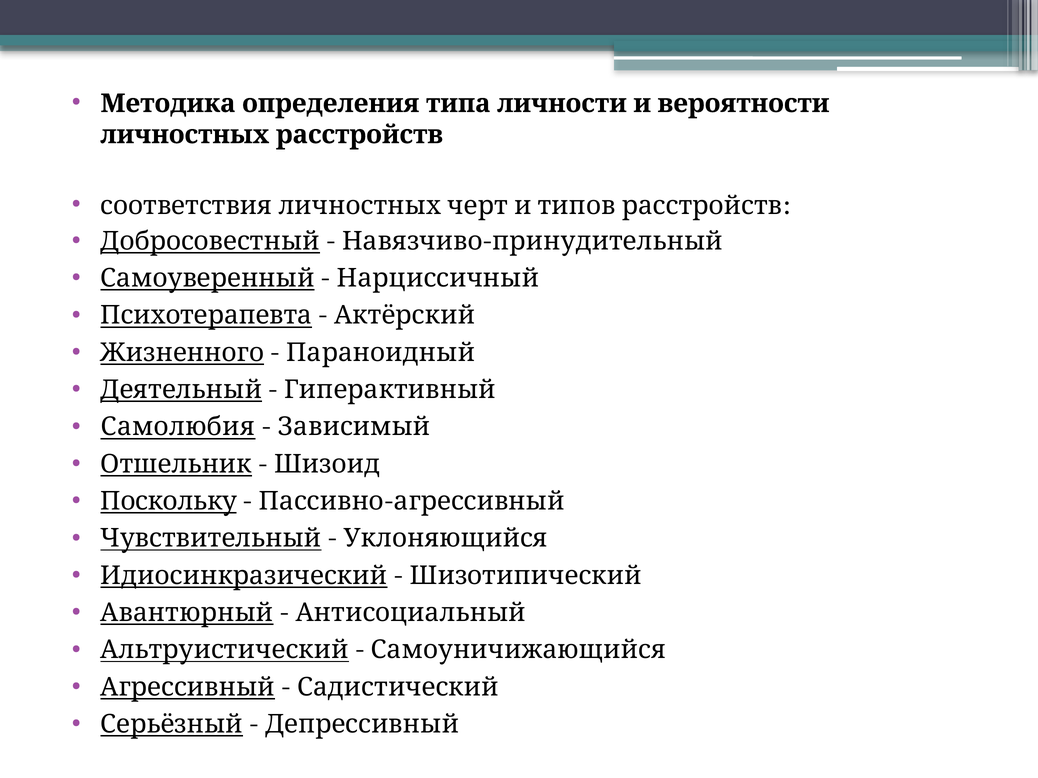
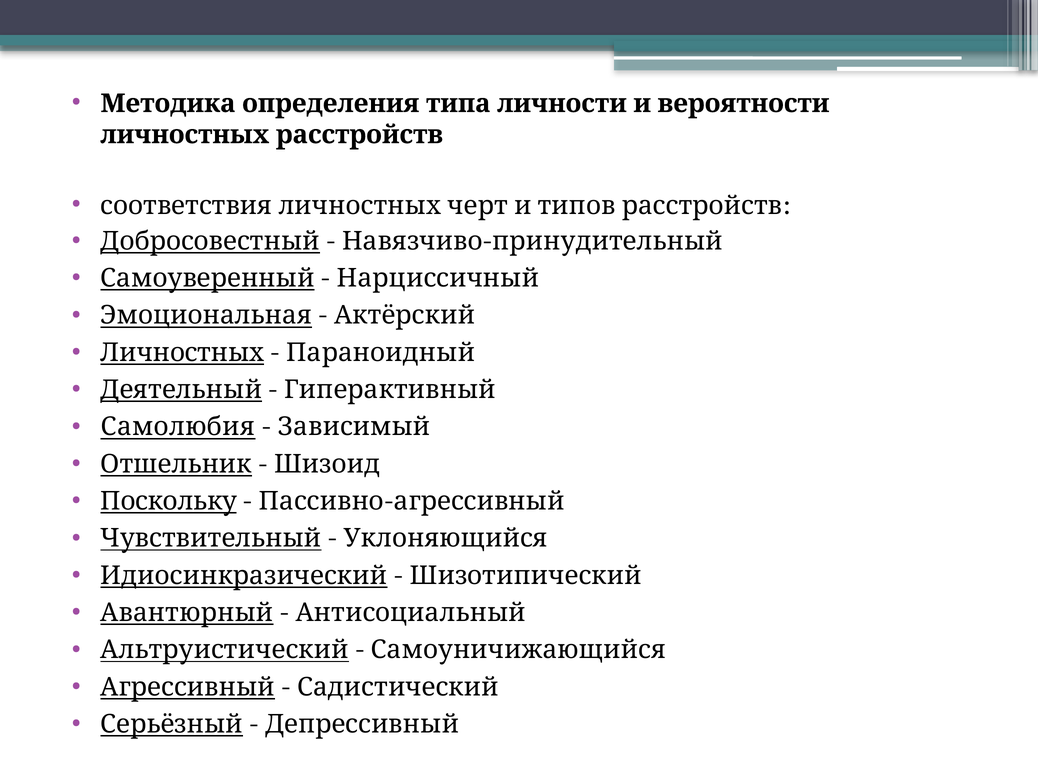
Психотерапевта: Психотерапевта -> Эмоциональная
Жизненного at (182, 353): Жизненного -> Личностных
